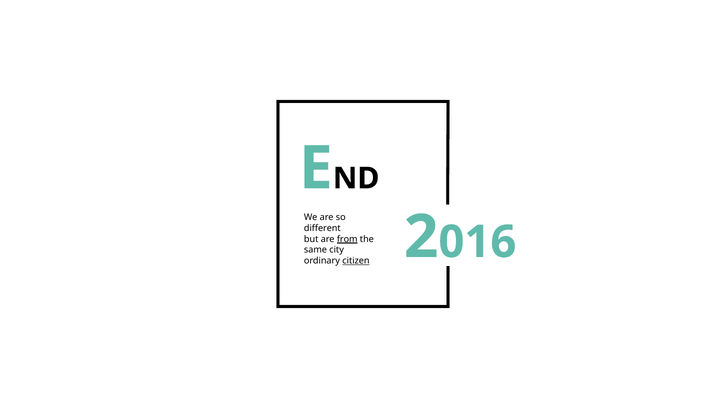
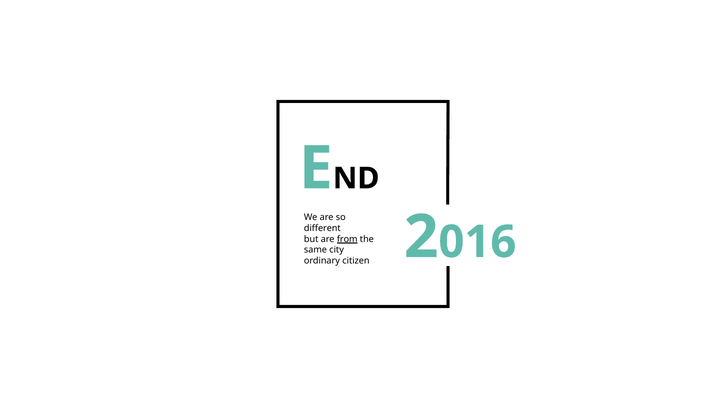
citizen underline: present -> none
